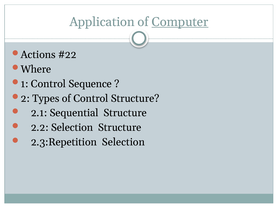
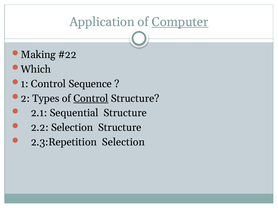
Actions: Actions -> Making
Where: Where -> Which
Control at (91, 99) underline: none -> present
